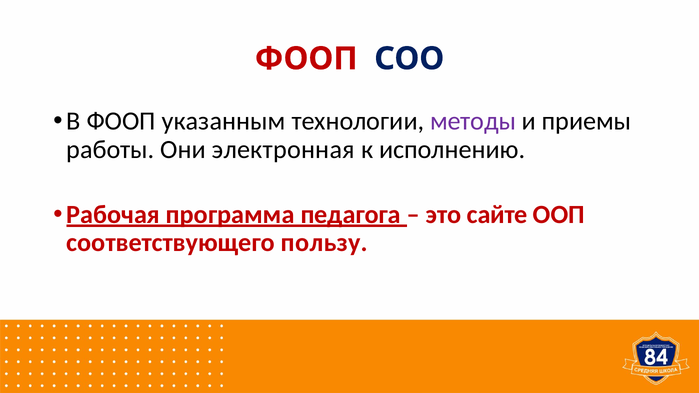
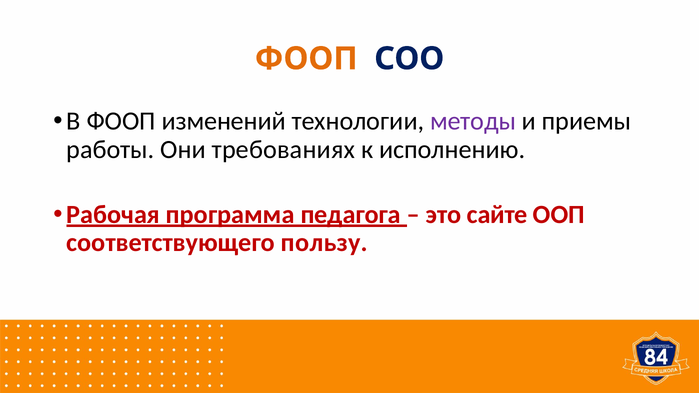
ФООП at (306, 59) colour: red -> orange
указанным: указанным -> изменений
электронная: электронная -> требованиях
